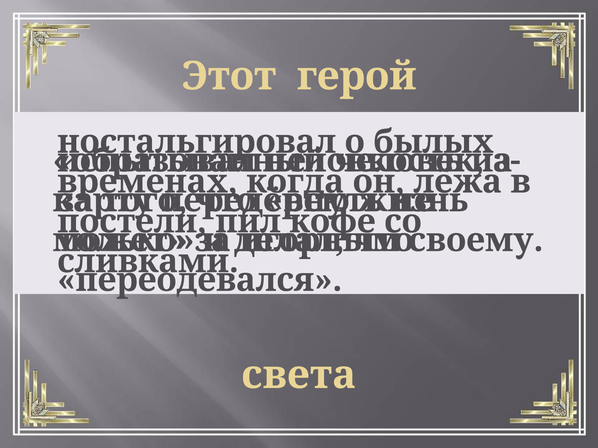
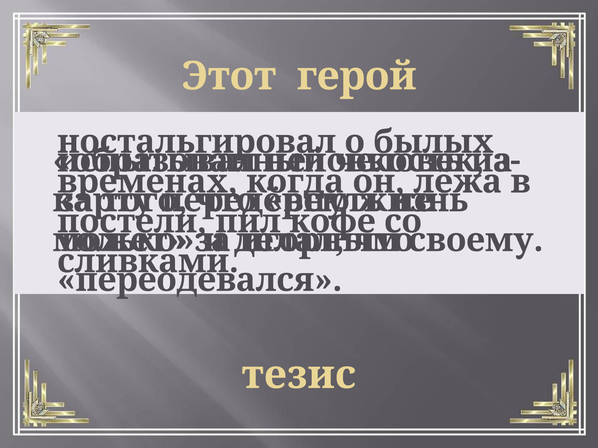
света: света -> тезис
